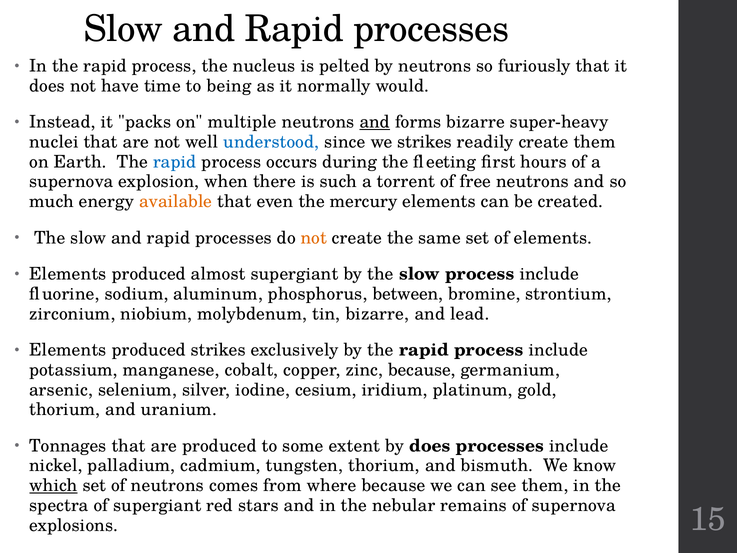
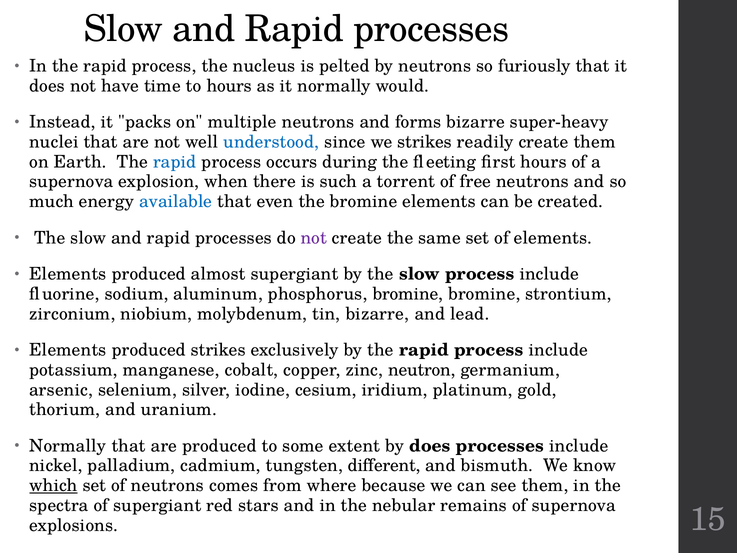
to being: being -> hours
and at (375, 122) underline: present -> none
available colour: orange -> blue
the mercury: mercury -> bromine
not at (314, 238) colour: orange -> purple
phosphorus between: between -> bromine
zinc because: because -> neutron
Tonnages at (68, 446): Tonnages -> Normally
tungsten thorium: thorium -> different
